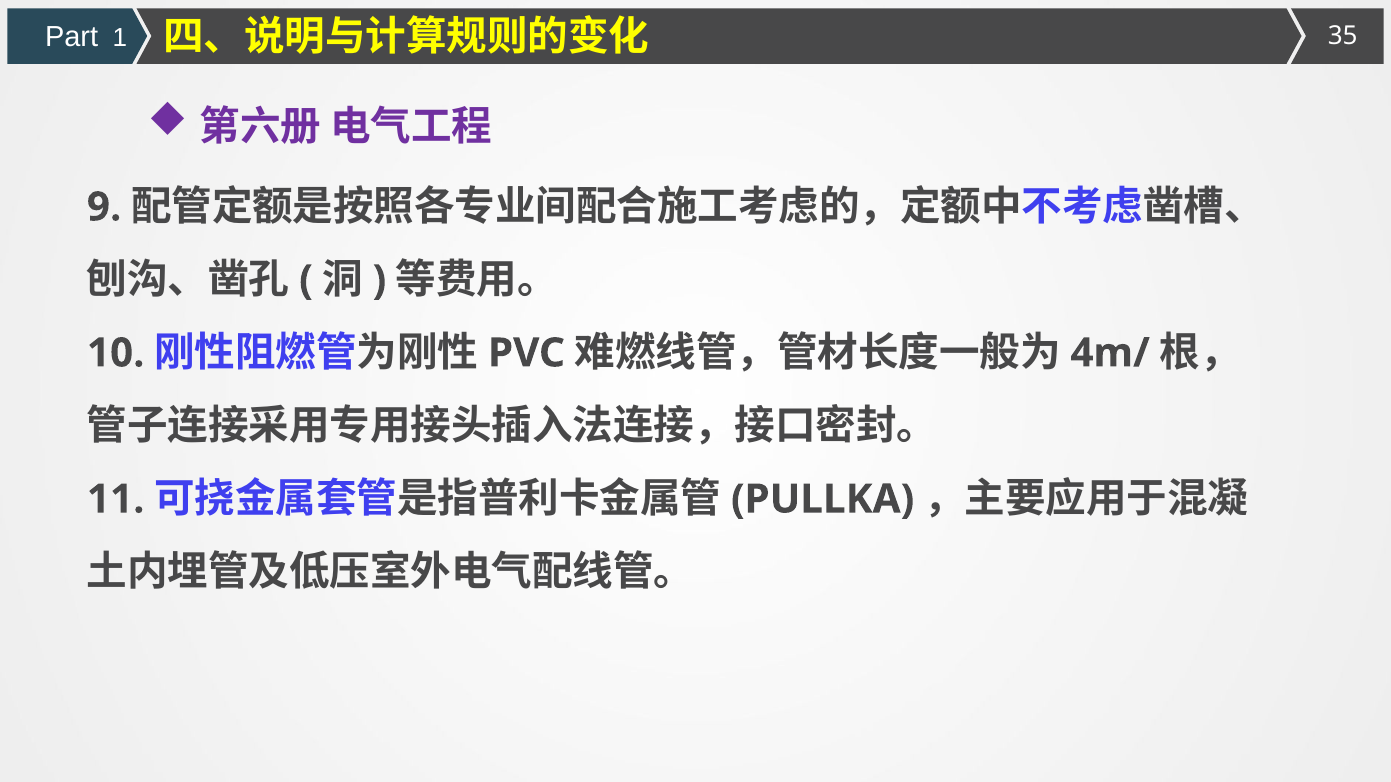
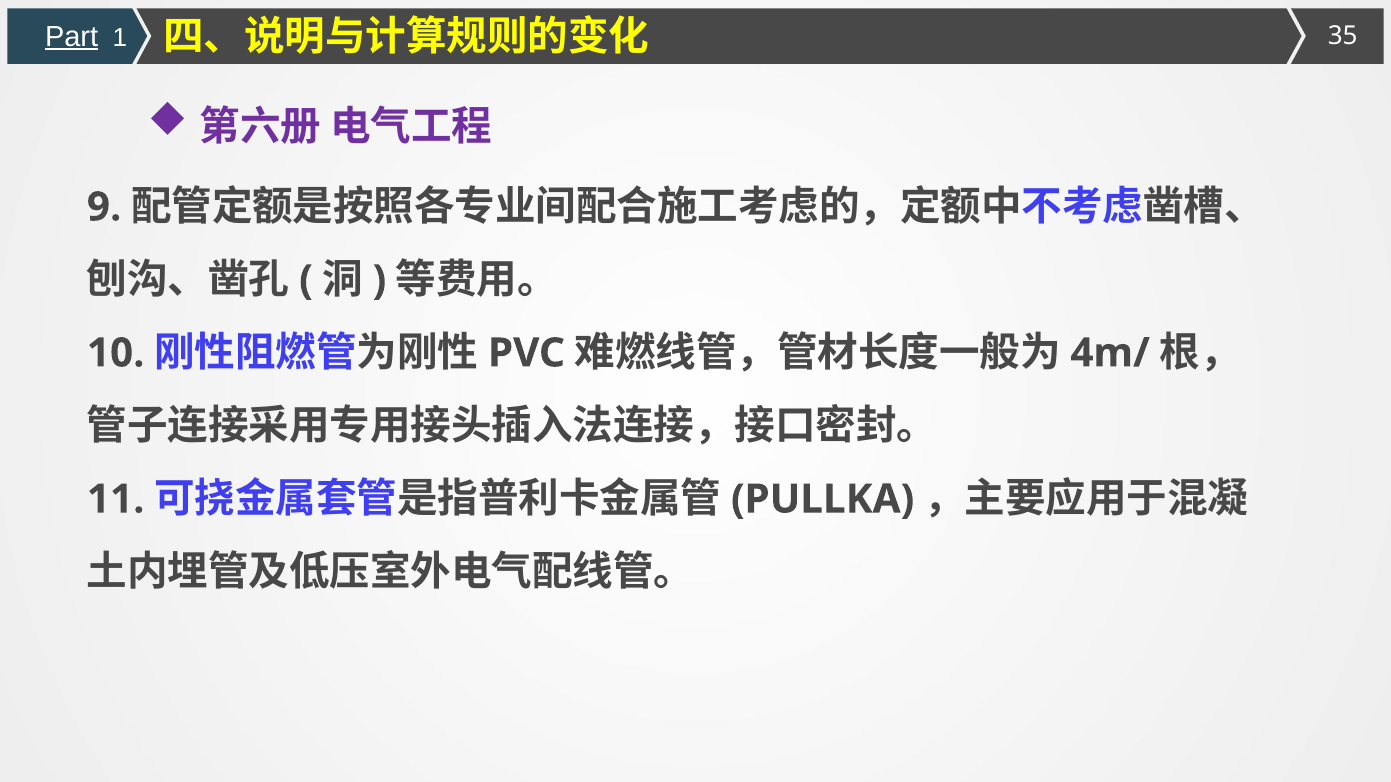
Part underline: none -> present
